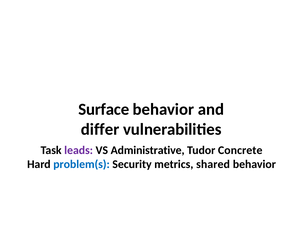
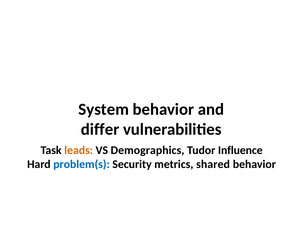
Surface: Surface -> System
leads colour: purple -> orange
Administrative: Administrative -> Demographics
Concrete: Concrete -> Influence
